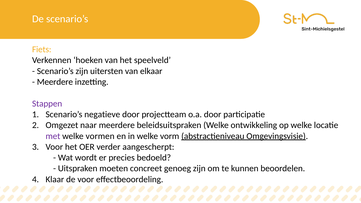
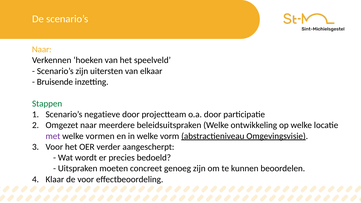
Fiets at (42, 49): Fiets -> Naar
Meerdere at (55, 82): Meerdere -> Bruisende
Stappen colour: purple -> green
